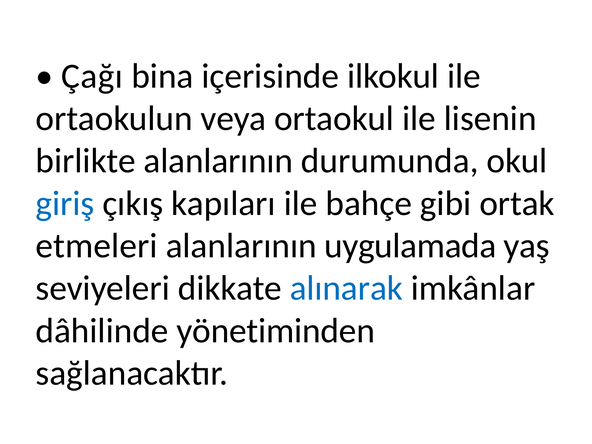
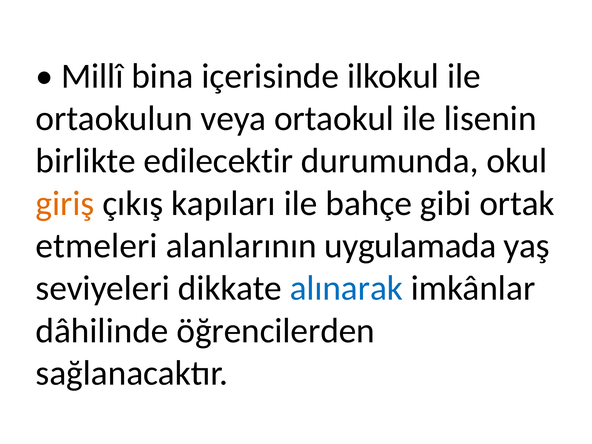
Çağı: Çağı -> Millî
birlikte alanlarının: alanlarının -> edilecektir
giriş colour: blue -> orange
yönetiminden: yönetiminden -> öğrencilerden
